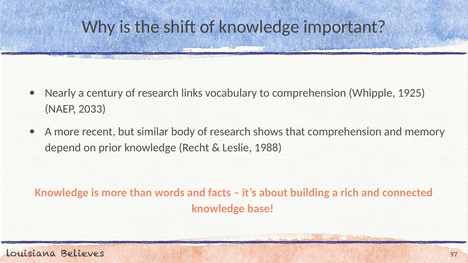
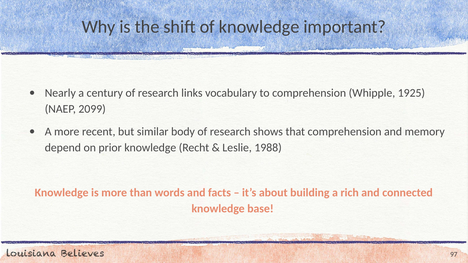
2033: 2033 -> 2099
